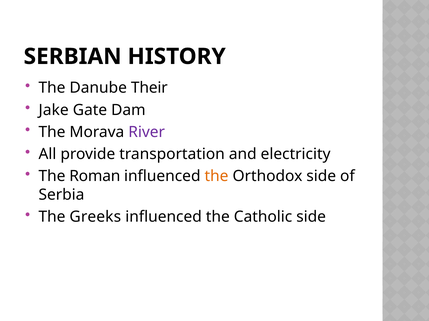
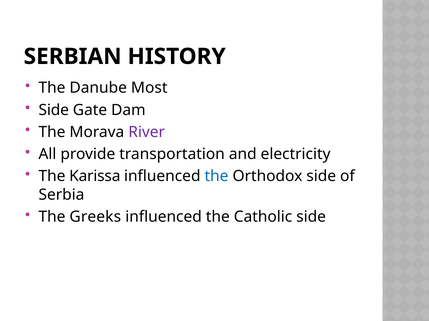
Their: Their -> Most
Jake at (54, 110): Jake -> Side
Roman: Roman -> Karissa
the at (216, 177) colour: orange -> blue
